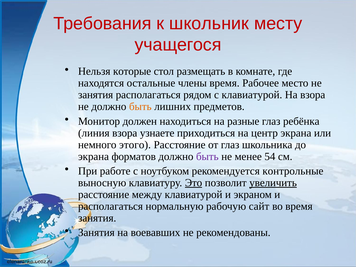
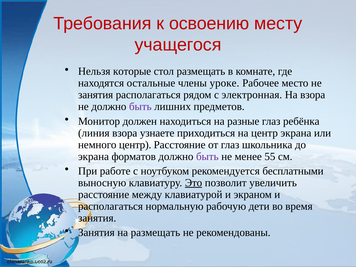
школьник: школьник -> освоению
члены время: время -> уроке
с клавиатурой: клавиатурой -> электронная
быть at (140, 107) colour: orange -> purple
немного этого: этого -> центр
54: 54 -> 55
контрольные: контрольные -> бесплатными
увеличить underline: present -> none
сайт: сайт -> дети
на воевавших: воевавших -> размещать
